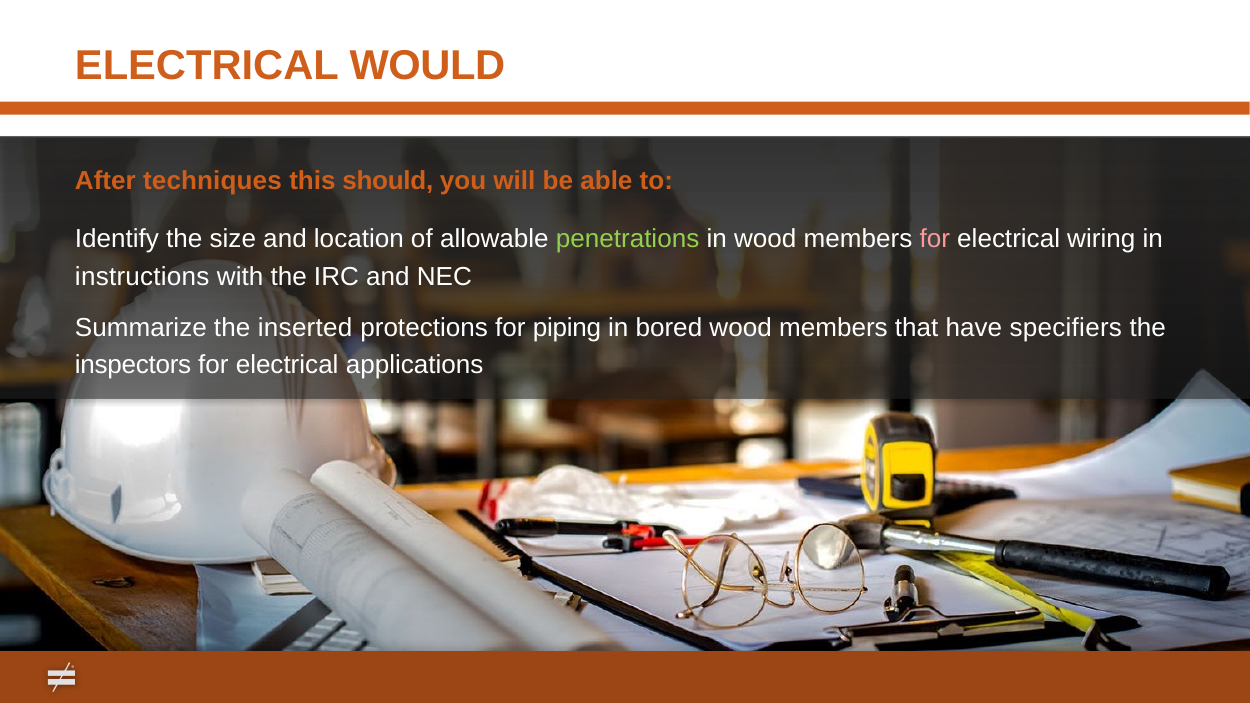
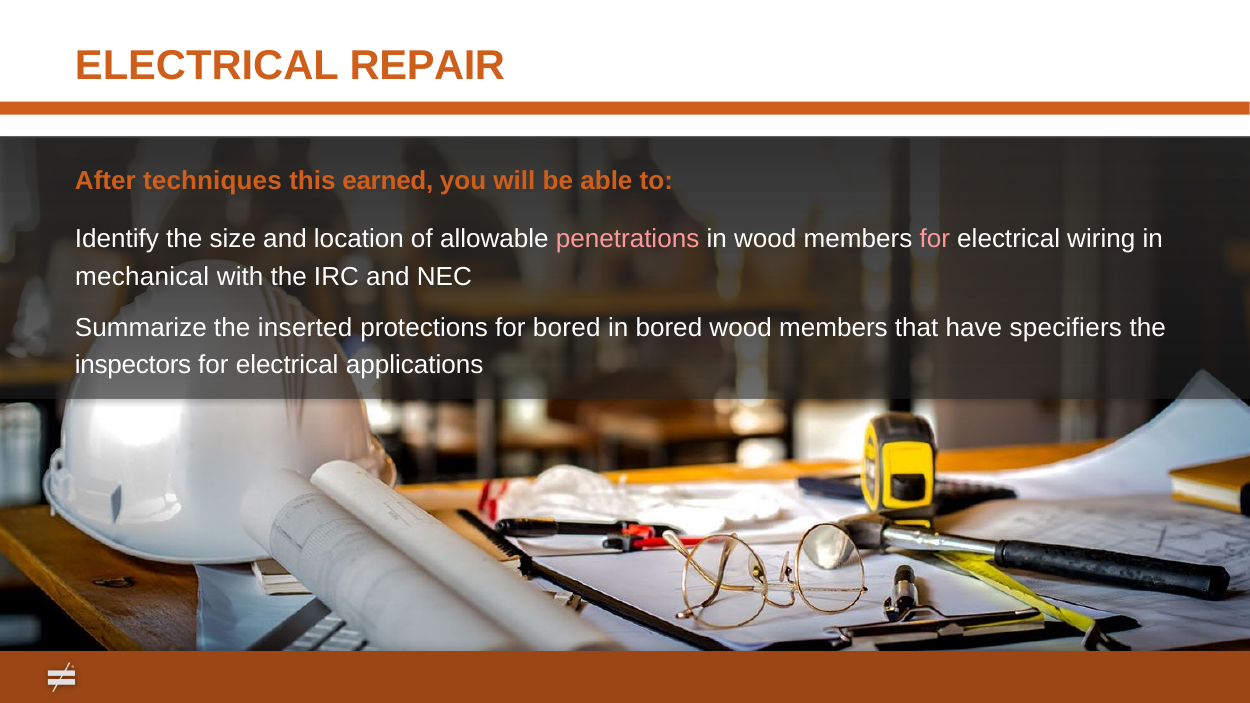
WOULD: WOULD -> REPAIR
should: should -> earned
penetrations colour: light green -> pink
instructions: instructions -> mechanical
for piping: piping -> bored
